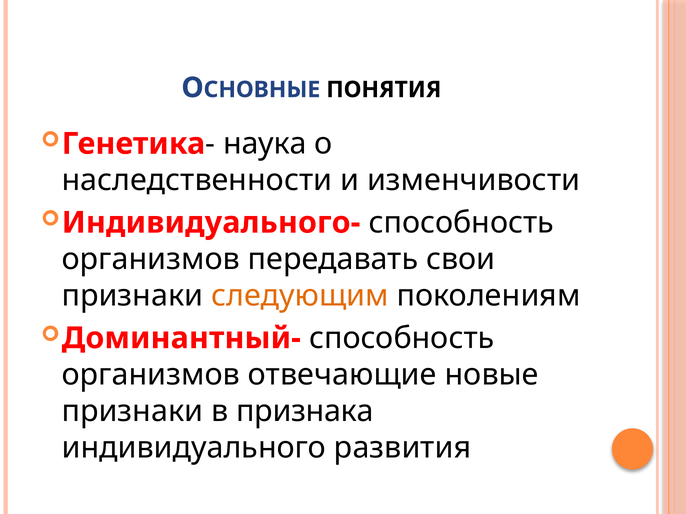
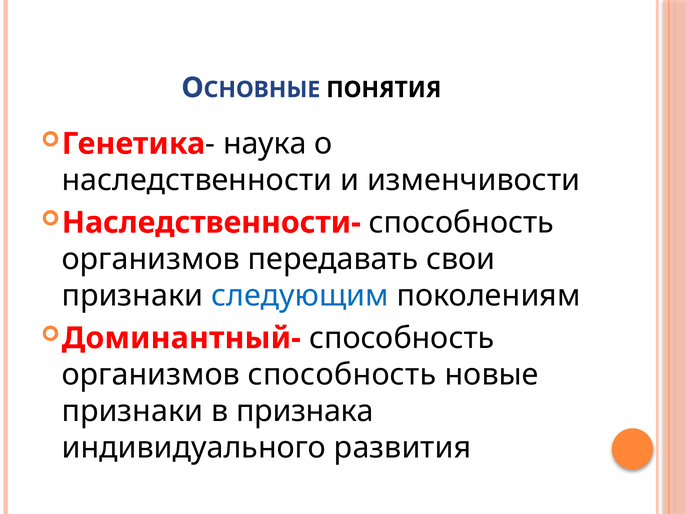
Индивидуального-: Индивидуального- -> Наследственности-
следующим colour: orange -> blue
организмов отвечающие: отвечающие -> способность
